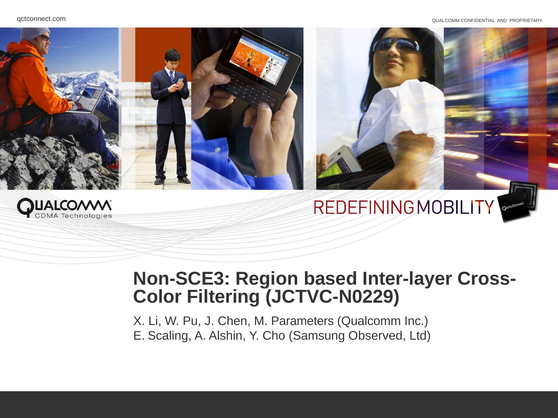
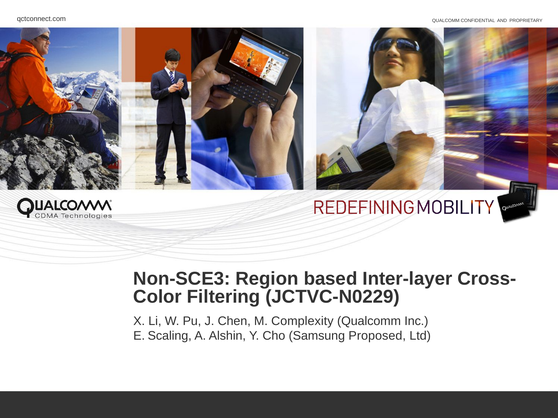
Parameters: Parameters -> Complexity
Observed: Observed -> Proposed
